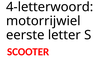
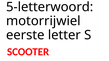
4-letterwoord: 4-letterwoord -> 5-letterwoord
